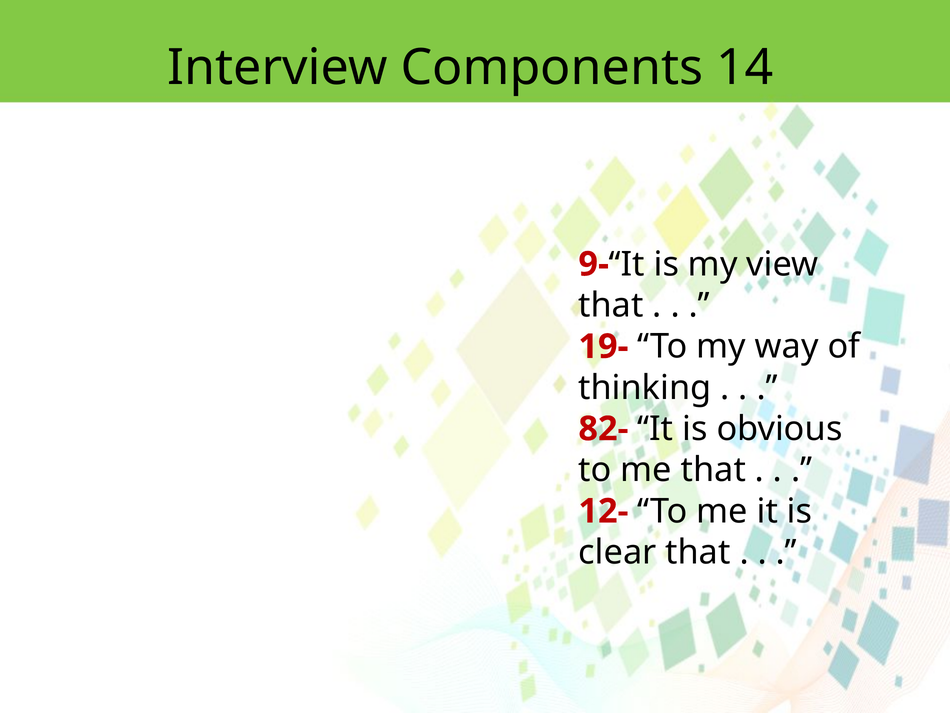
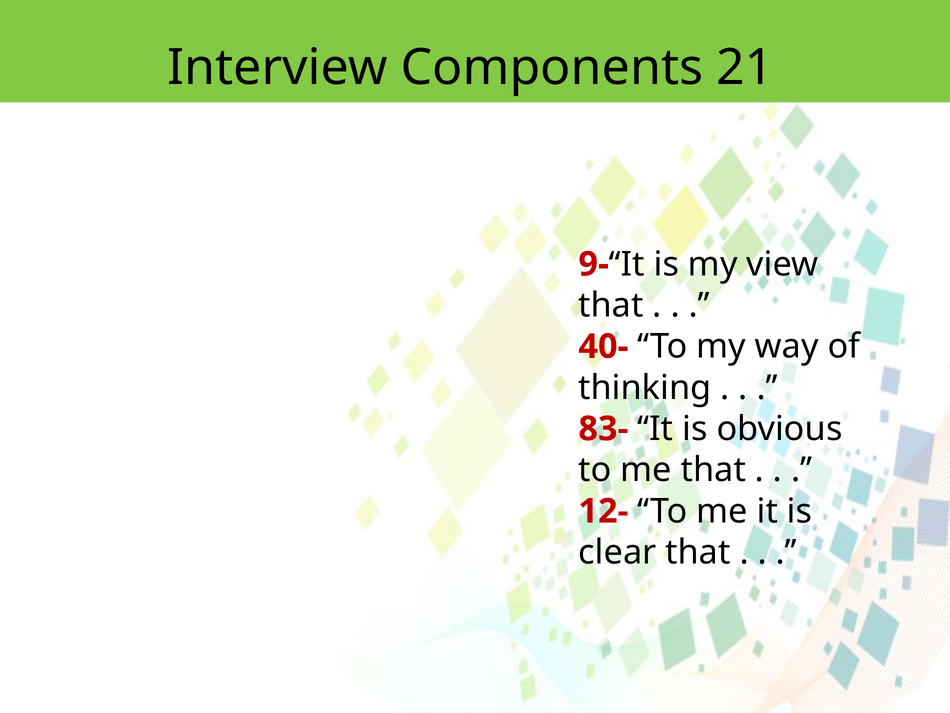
14: 14 -> 21
19-: 19- -> 40-
82-: 82- -> 83-
